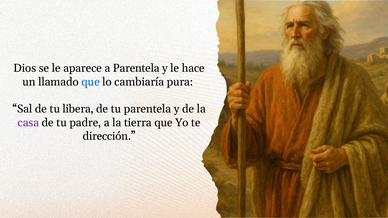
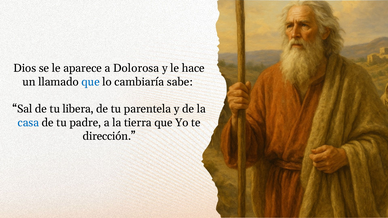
a Parentela: Parentela -> Dolorosa
pura: pura -> sabe
casa colour: purple -> blue
